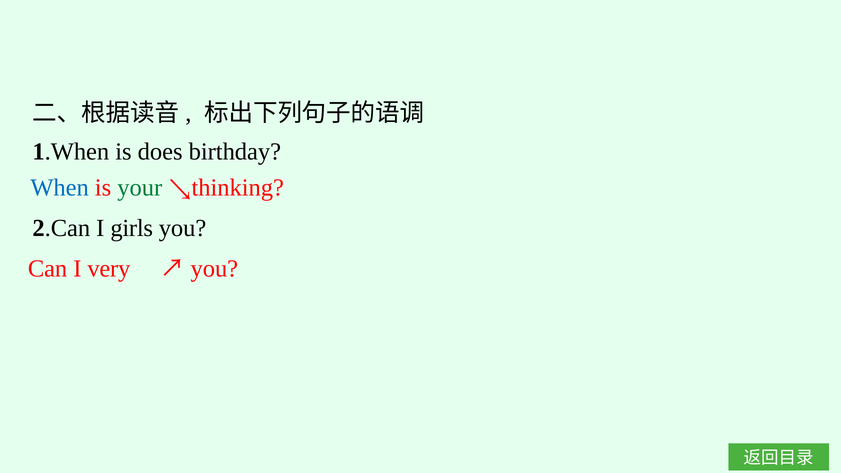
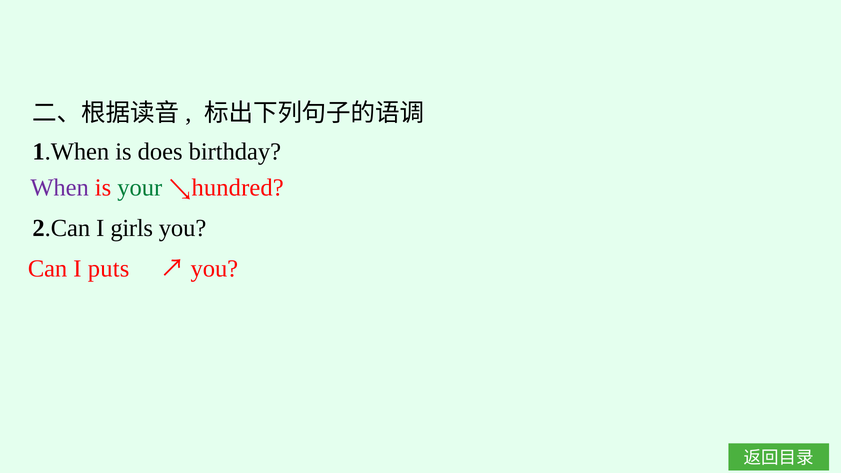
When colour: blue -> purple
thinking: thinking -> hundred
very: very -> puts
